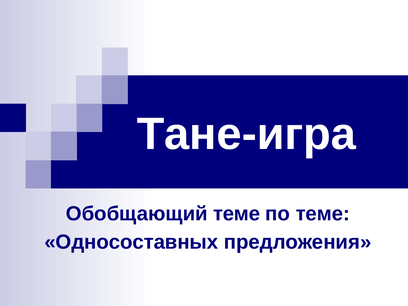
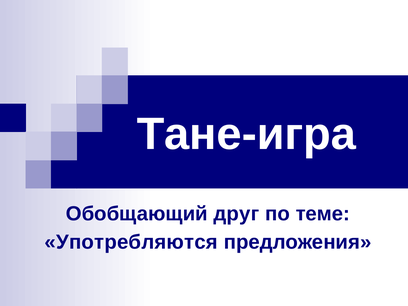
Обобщающий теме: теме -> друг
Односоставных: Односоставных -> Употребляются
